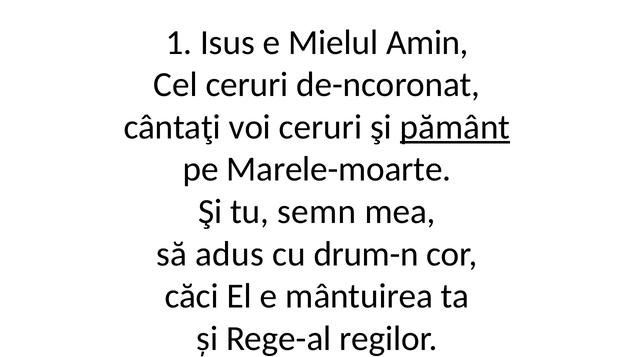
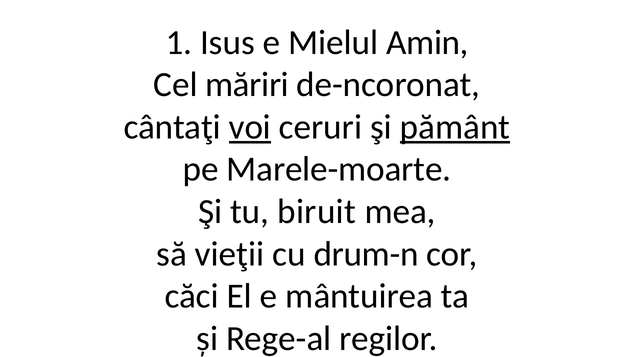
Cel ceruri: ceruri -> măriri
voi underline: none -> present
semn: semn -> biruit
adus: adus -> vieţii
